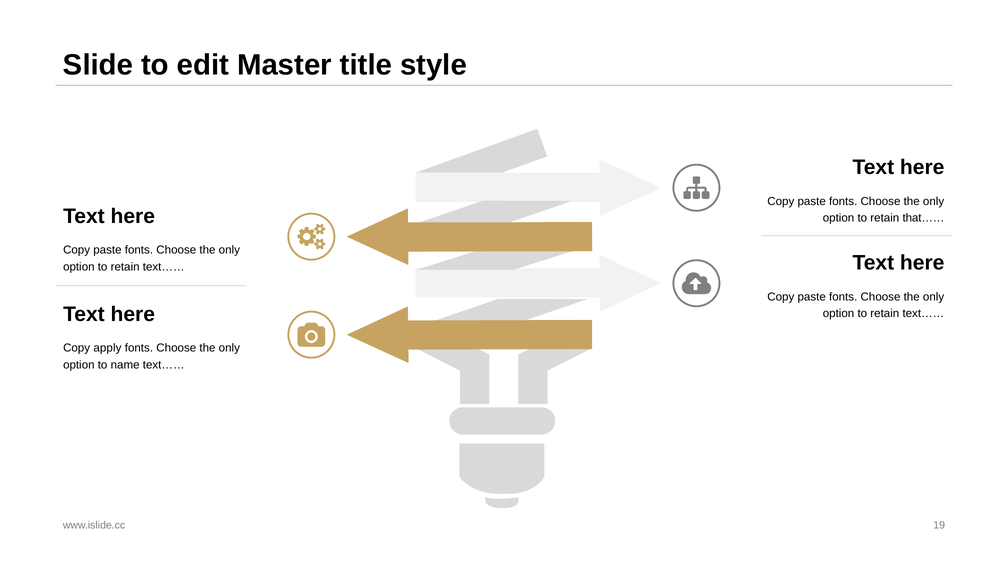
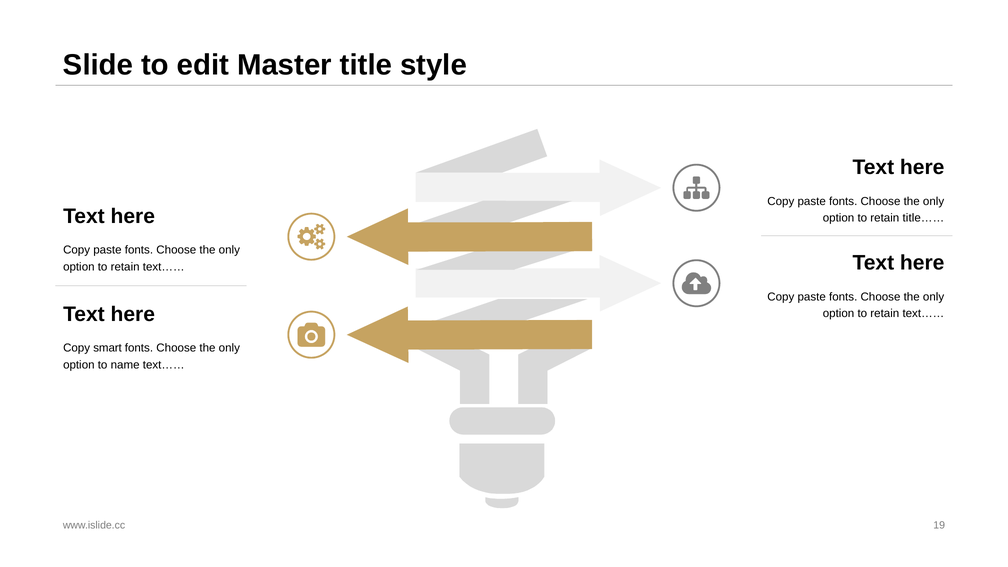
that……: that…… -> title……
apply: apply -> smart
